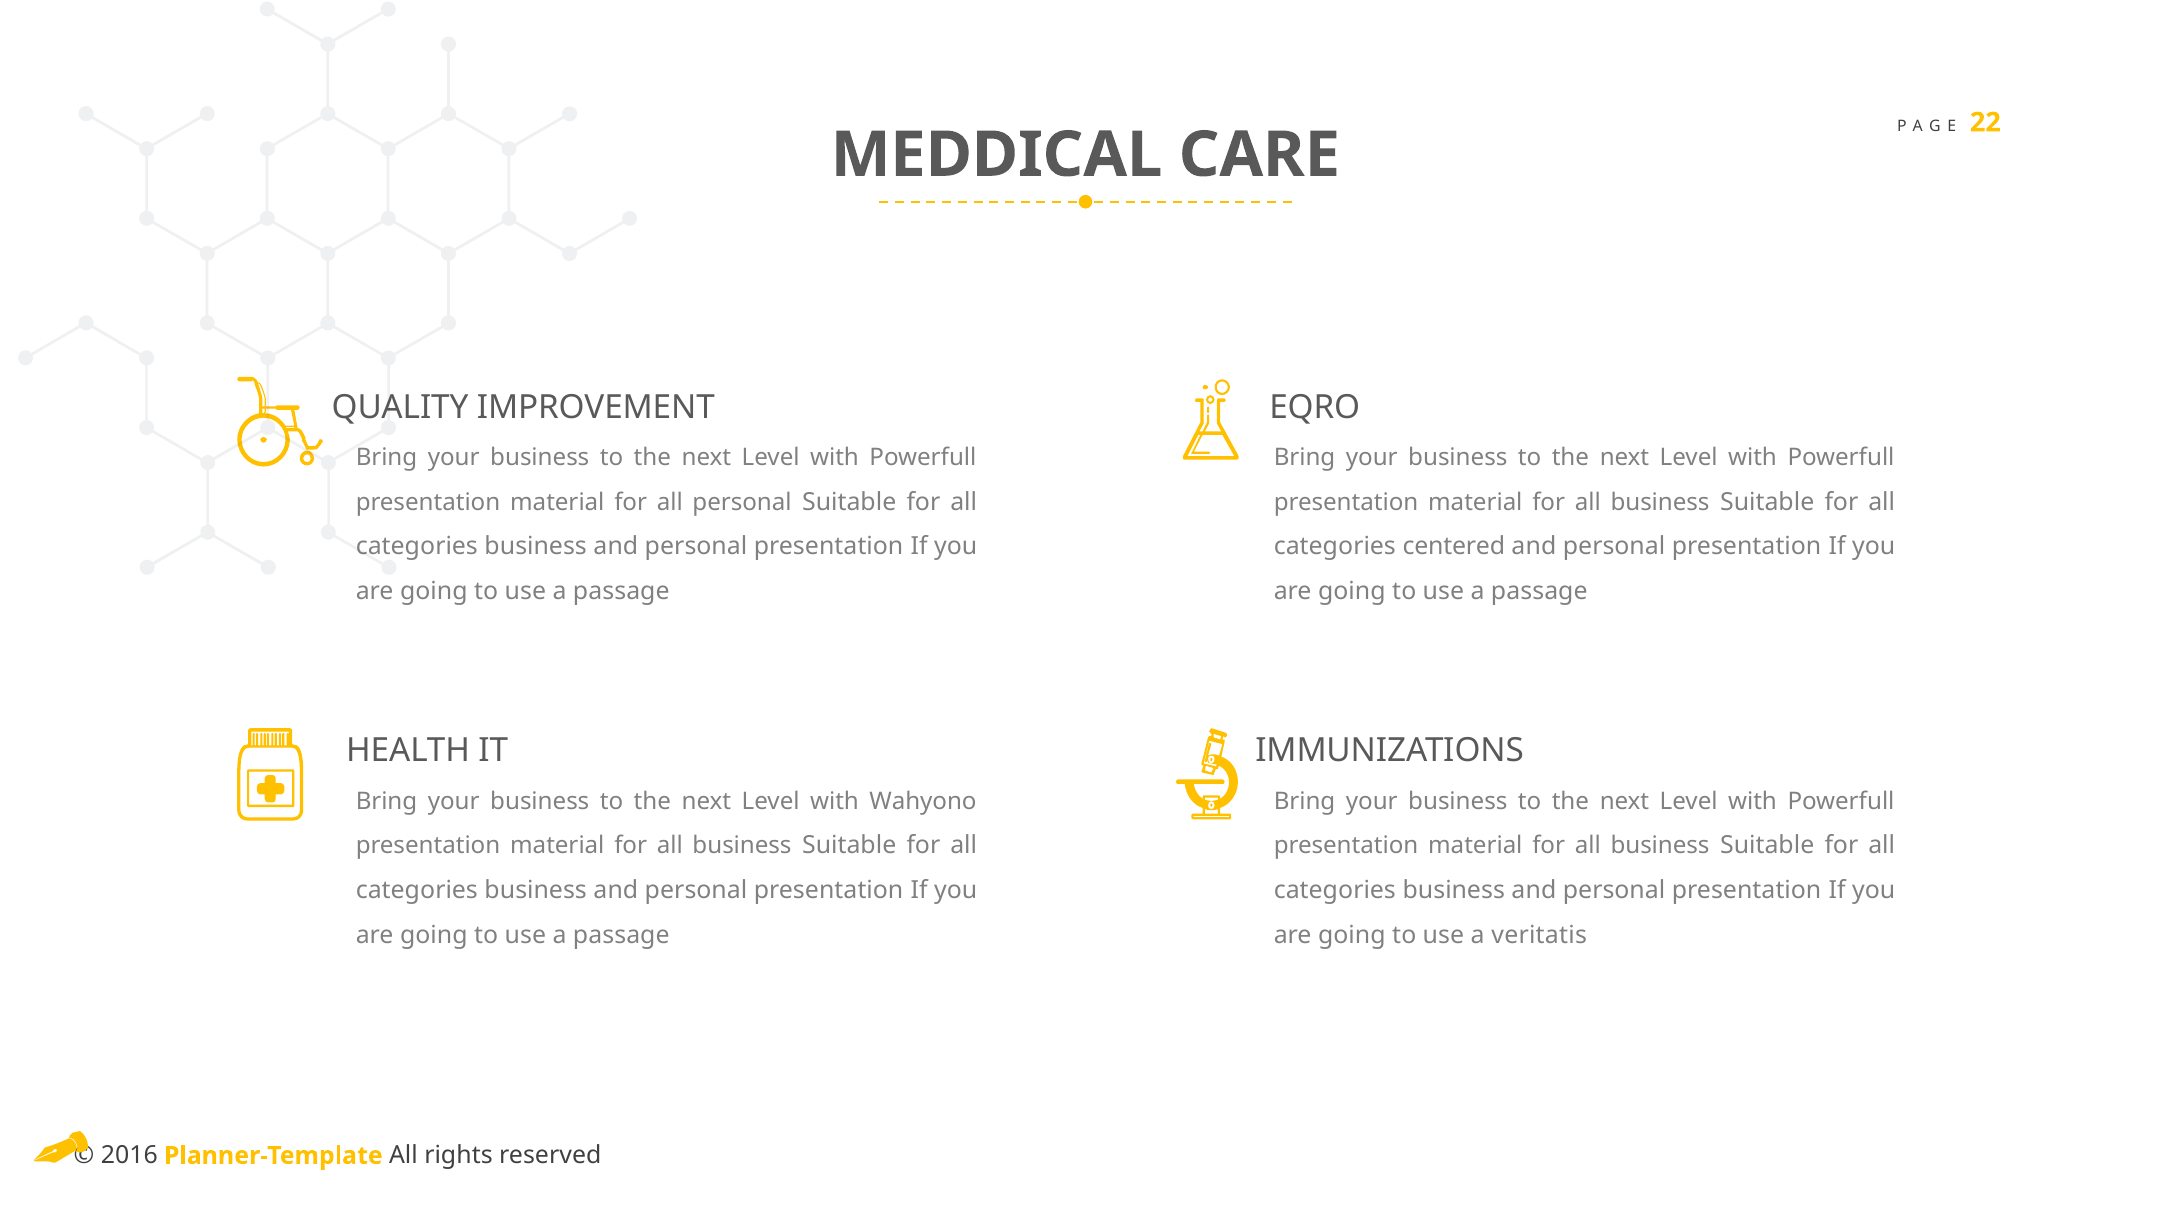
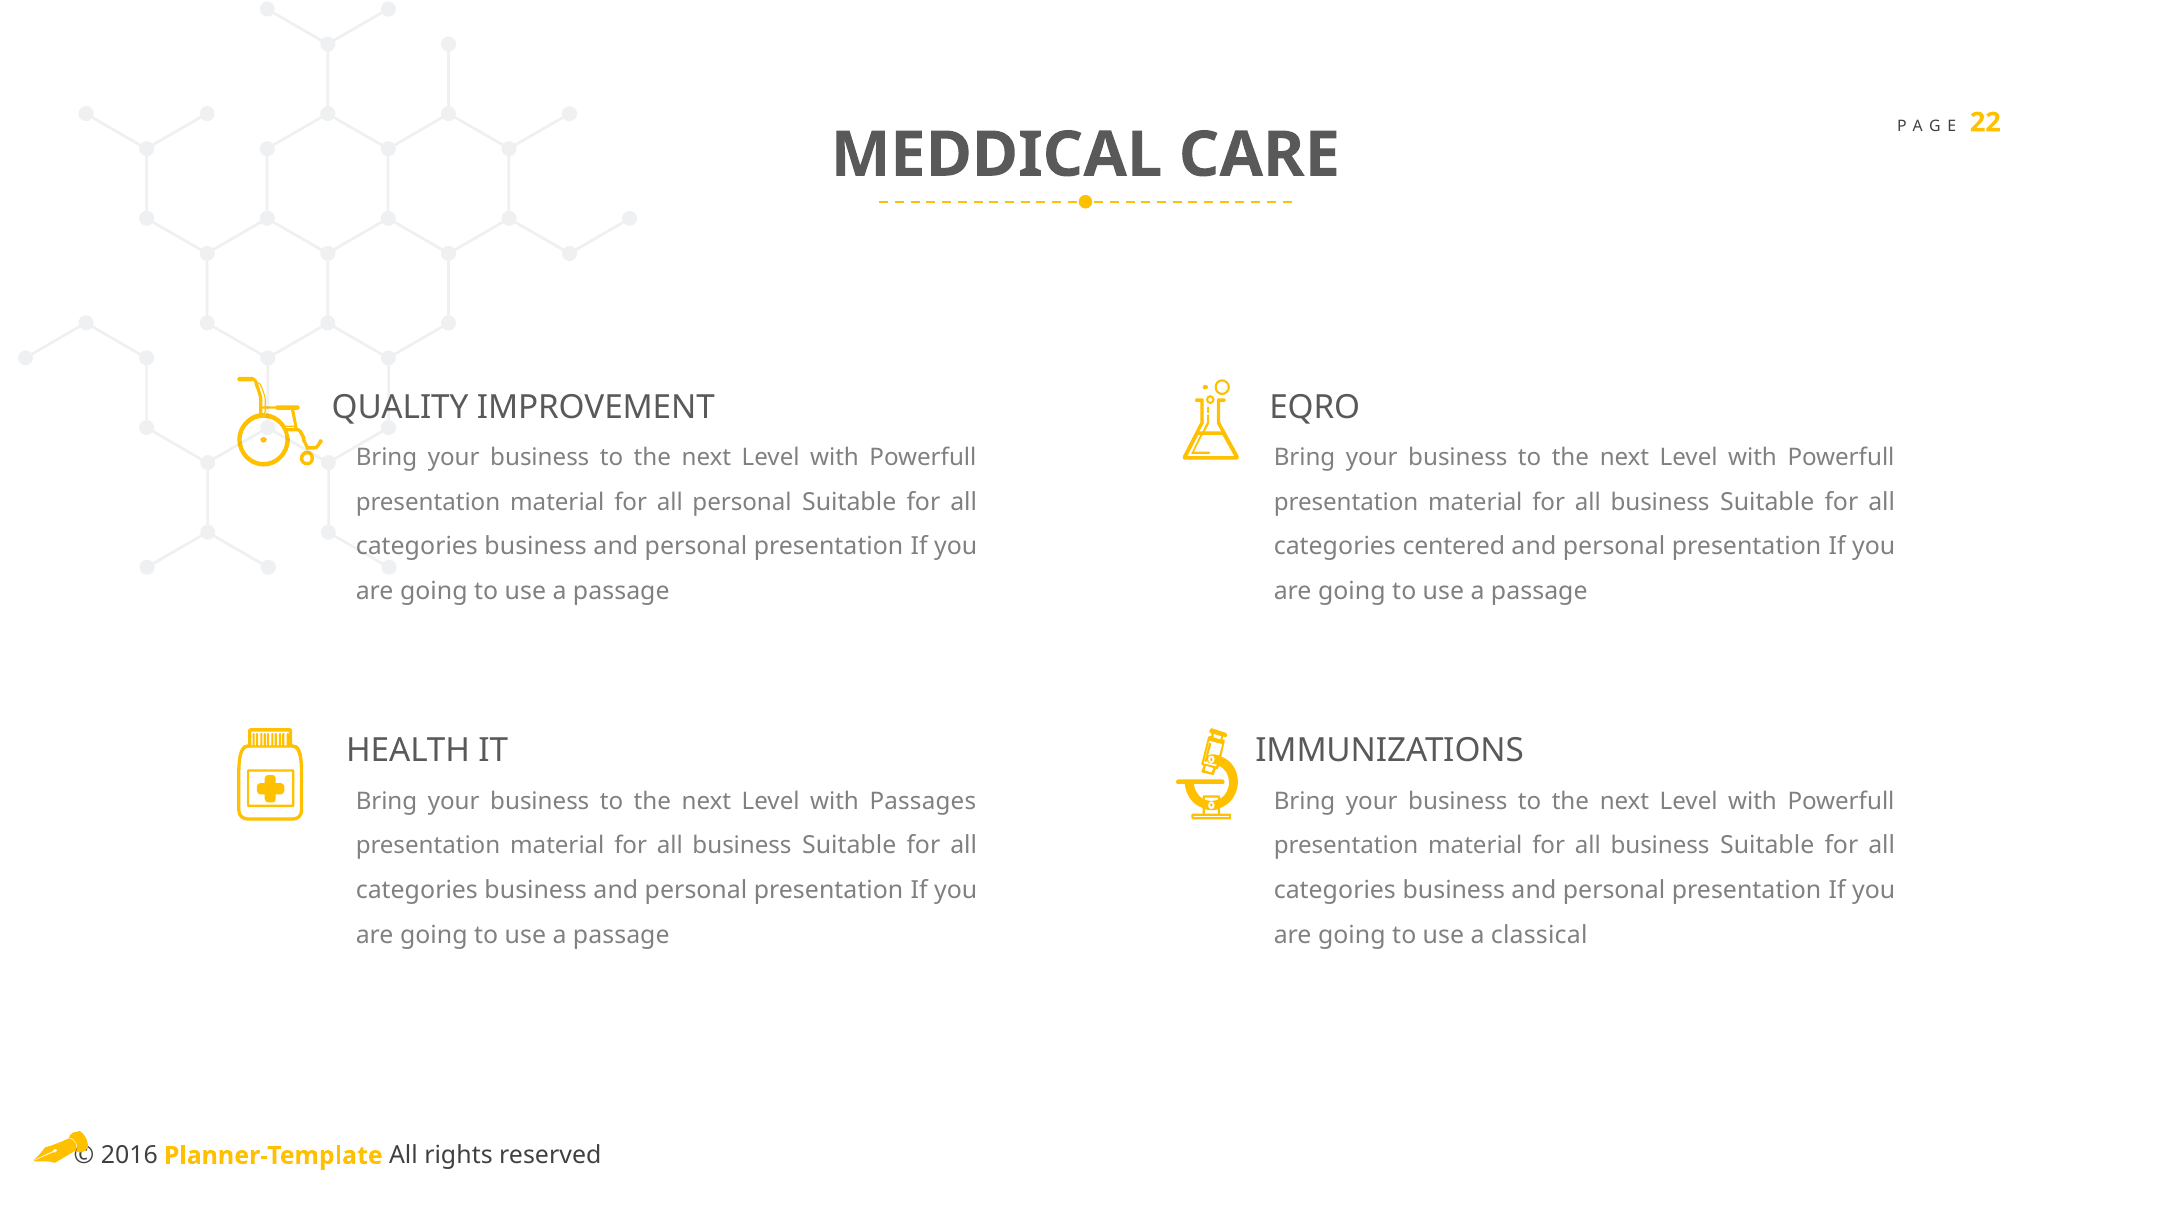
Wahyono: Wahyono -> Passages
veritatis: veritatis -> classical
